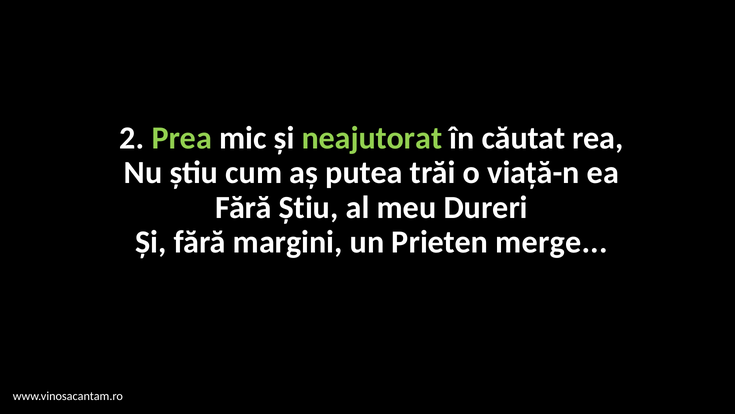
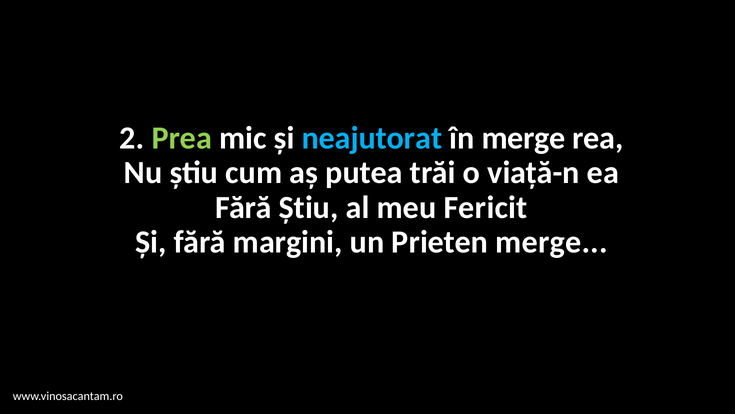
neajutorat colour: light green -> light blue
în căutat: căutat -> merge
Dureri: Dureri -> Fericit
